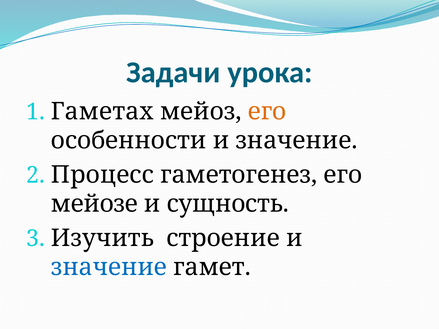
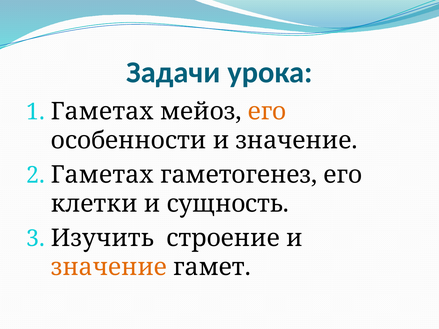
Процесс at (102, 175): Процесс -> Гаметах
мейозе: мейозе -> клетки
значение at (109, 267) colour: blue -> orange
